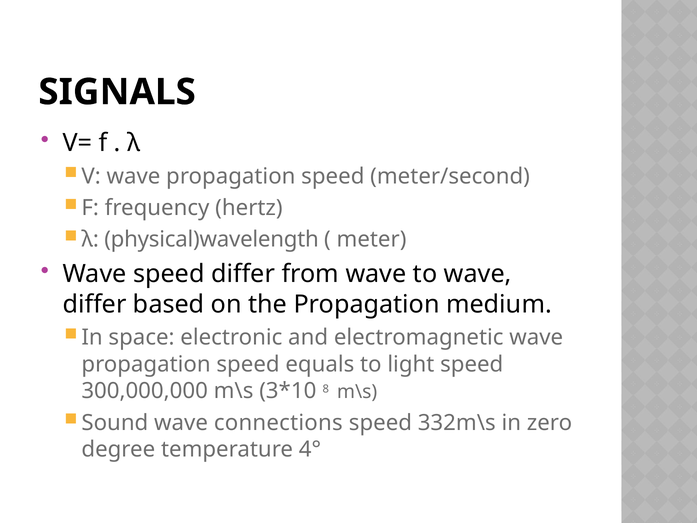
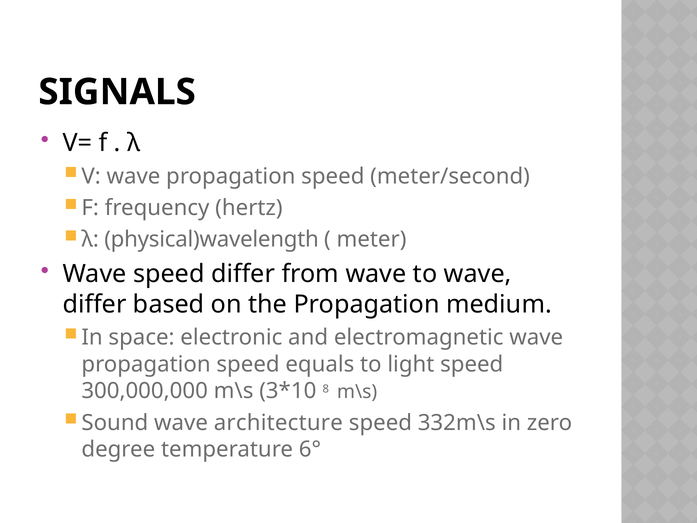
connections: connections -> architecture
4°: 4° -> 6°
